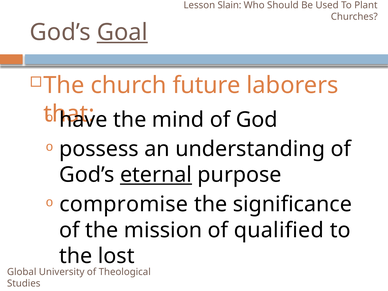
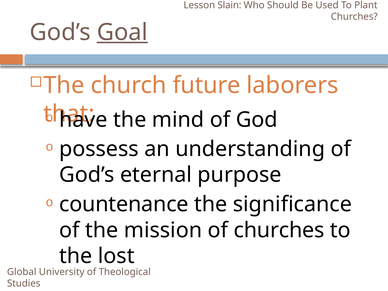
eternal underline: present -> none
compromise: compromise -> countenance
of qualified: qualified -> churches
